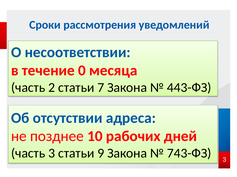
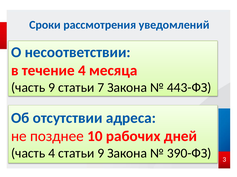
течение 0: 0 -> 4
часть 2: 2 -> 9
часть 3: 3 -> 4
743-ФЗ: 743-ФЗ -> 390-ФЗ
